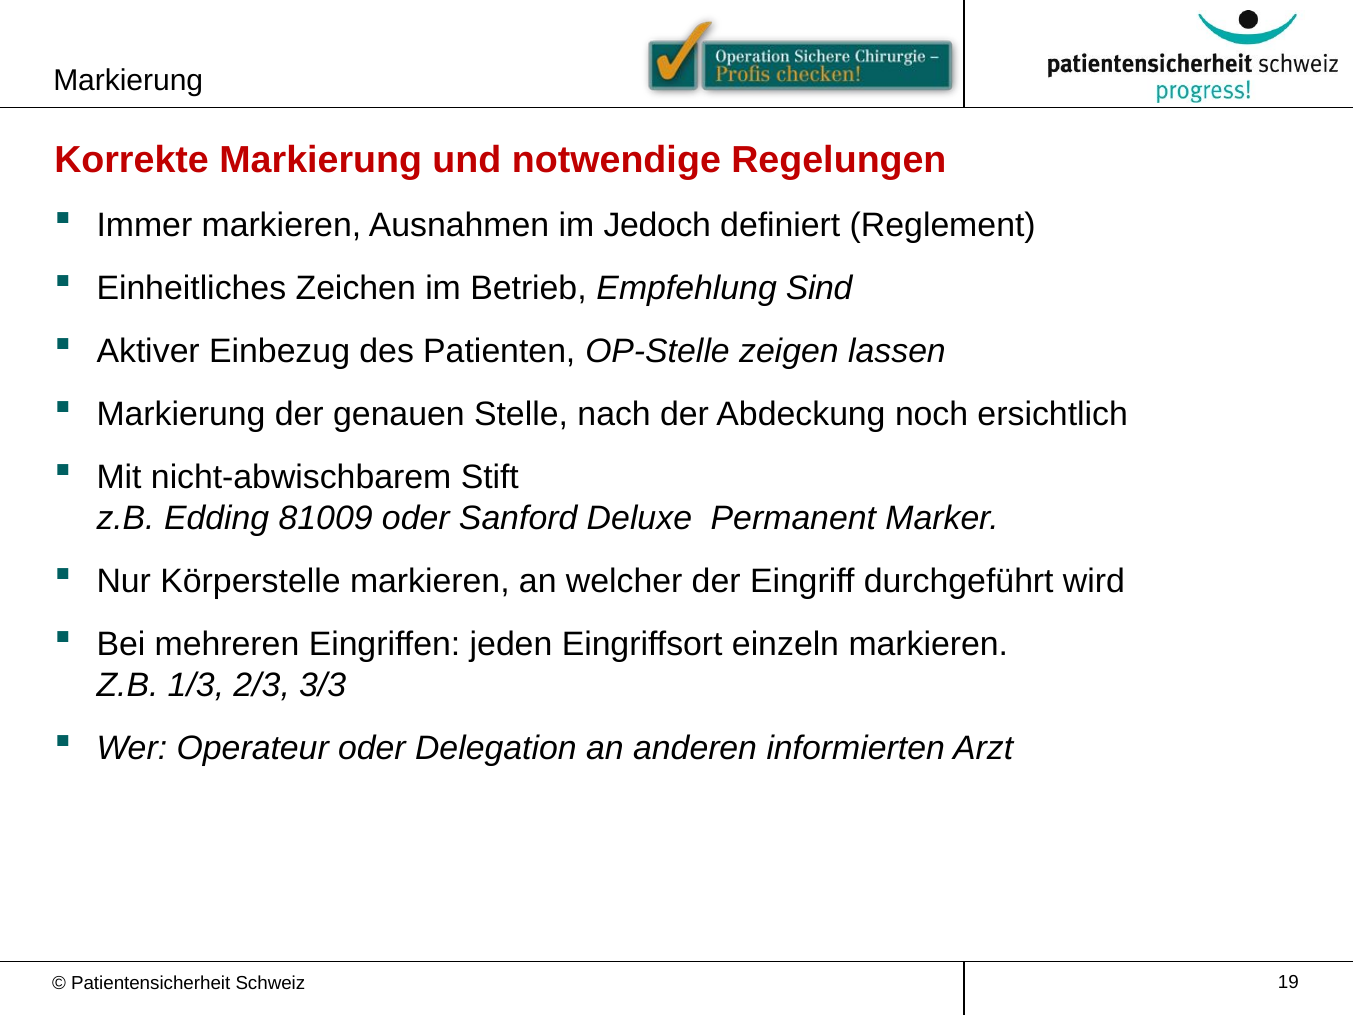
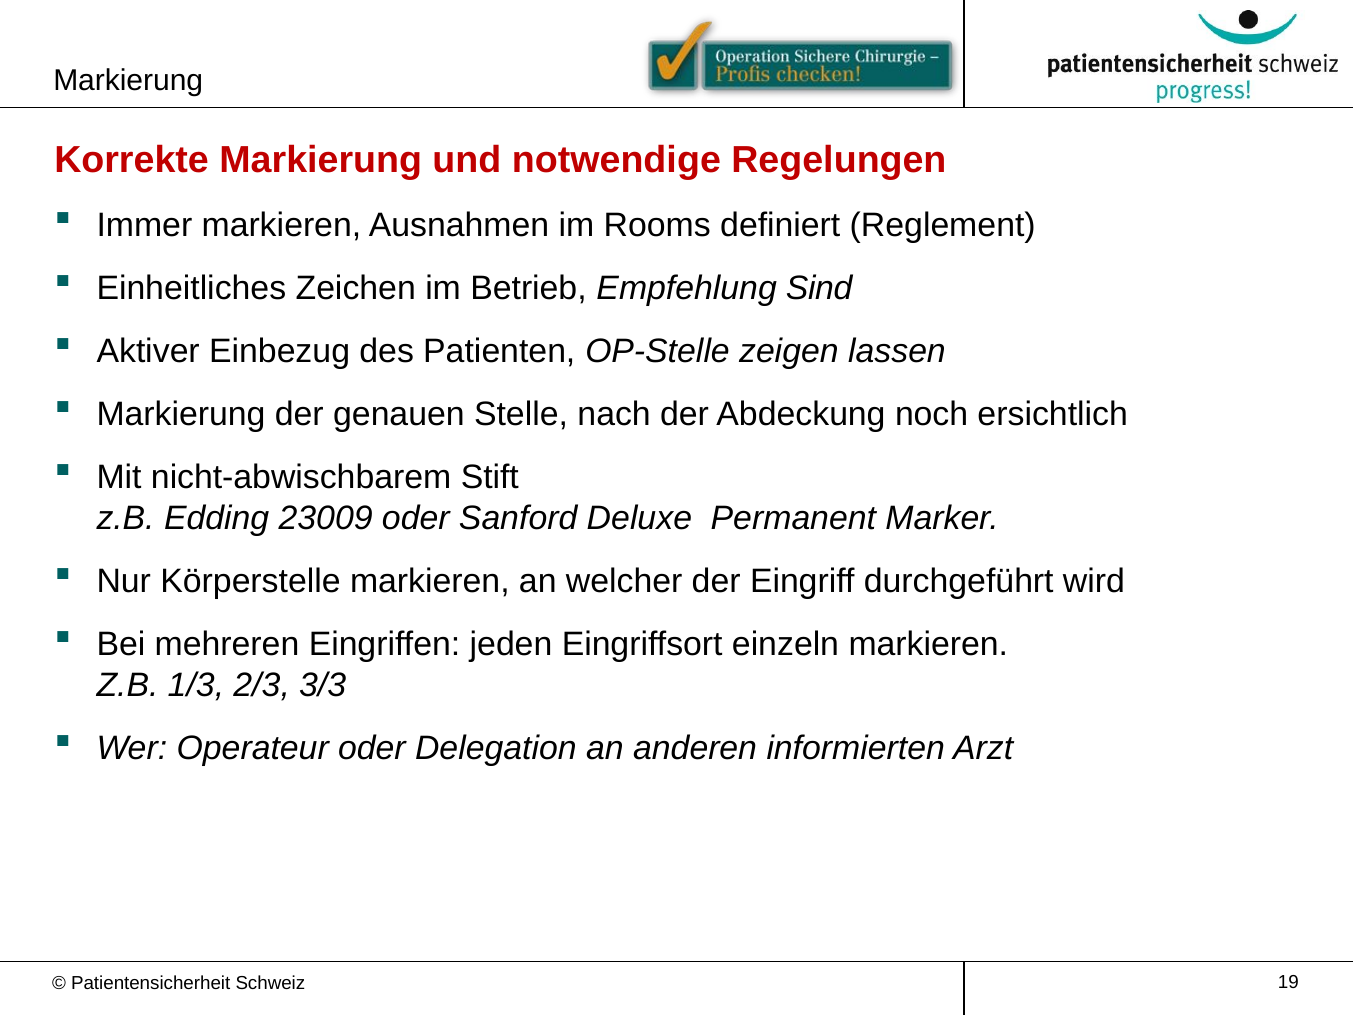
Jedoch: Jedoch -> Rooms
81009: 81009 -> 23009
